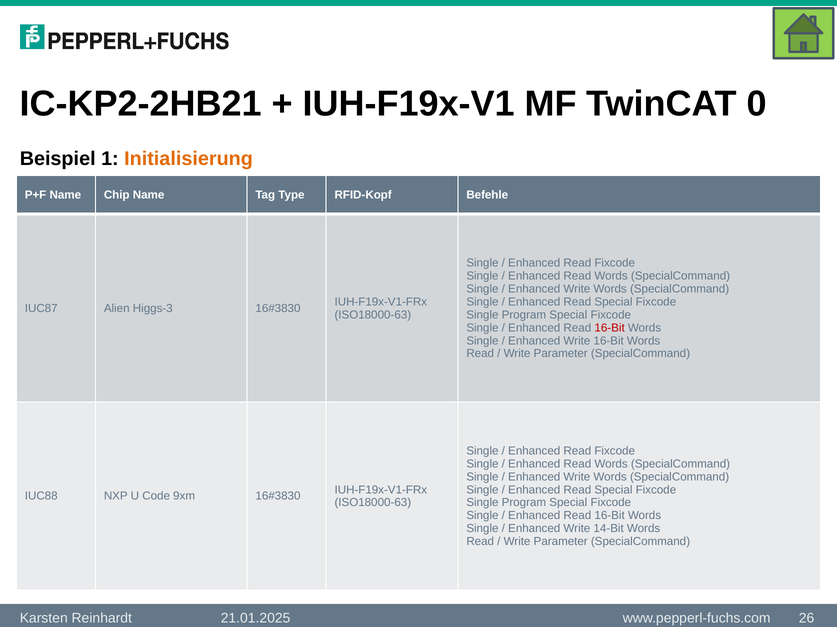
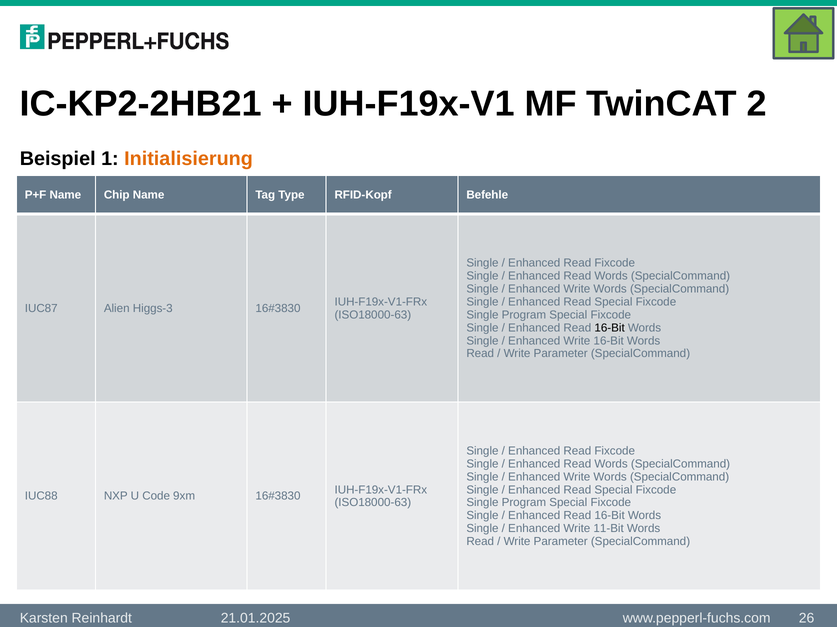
0: 0 -> 2
16-Bit at (610, 328) colour: red -> black
14-Bit: 14-Bit -> 11-Bit
